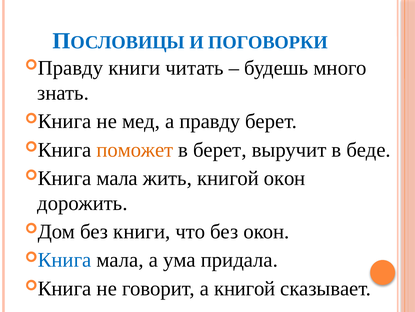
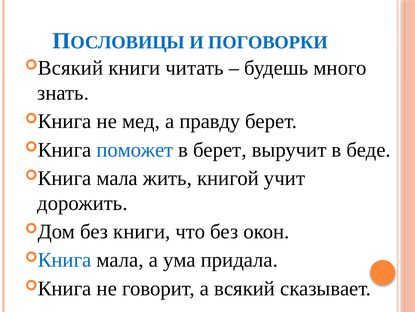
Правду at (71, 68): Правду -> Всякий
поможет colour: orange -> blue
книгой окон: окон -> учит
а книгой: книгой -> всякий
